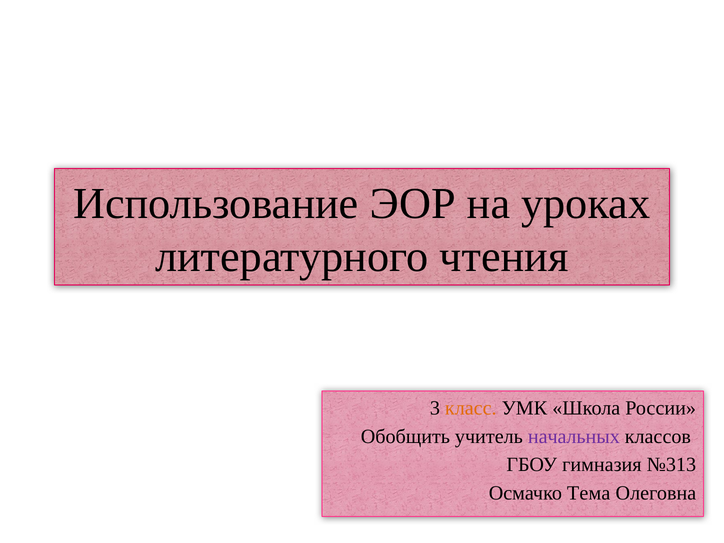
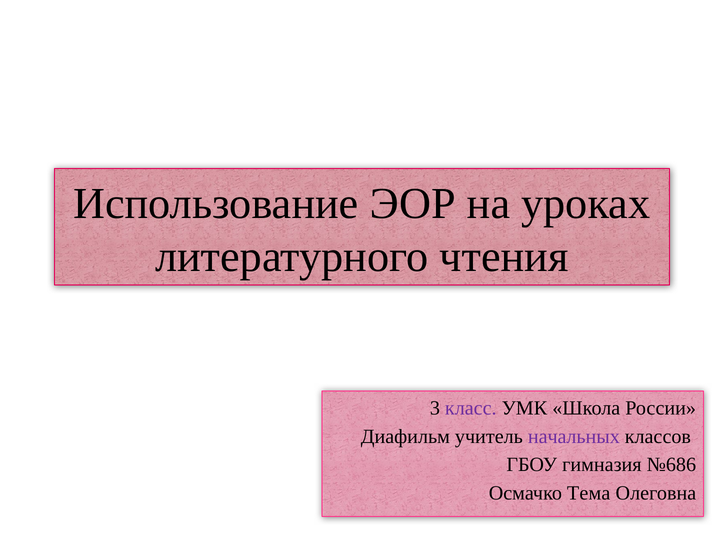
класс colour: orange -> purple
Обобщить: Обобщить -> Диафильм
№313: №313 -> №686
